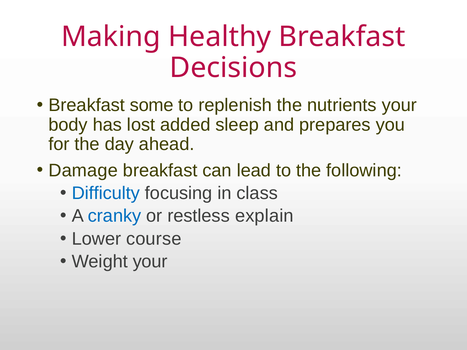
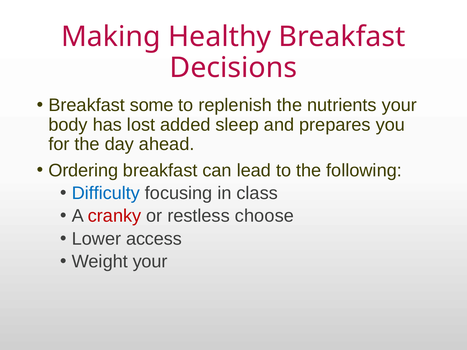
Damage: Damage -> Ordering
cranky colour: blue -> red
explain: explain -> choose
course: course -> access
